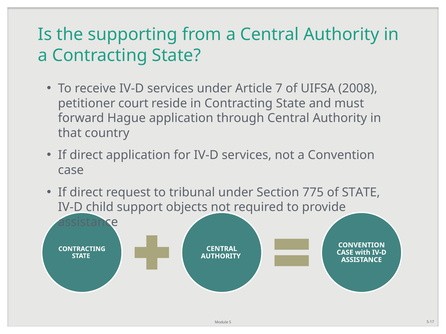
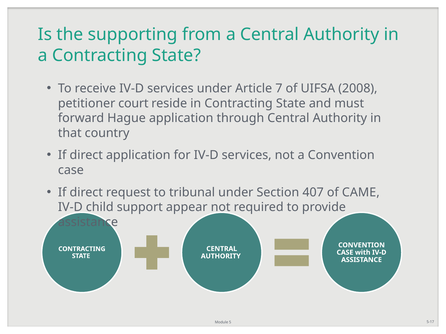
775: 775 -> 407
of STATE: STATE -> CAME
objects: objects -> appear
